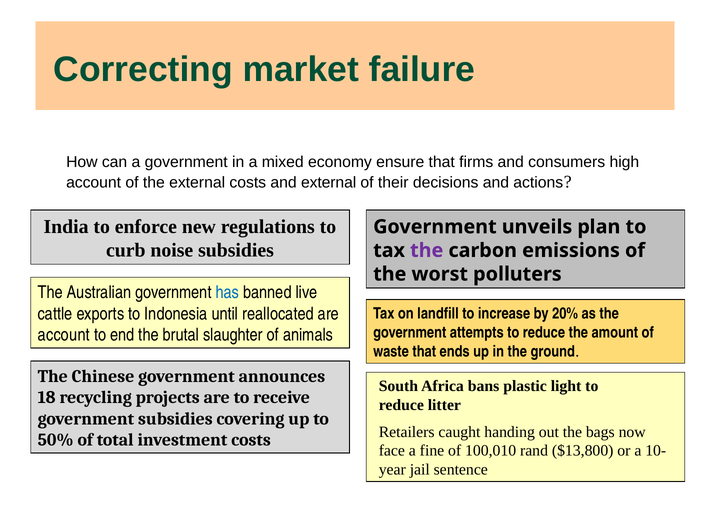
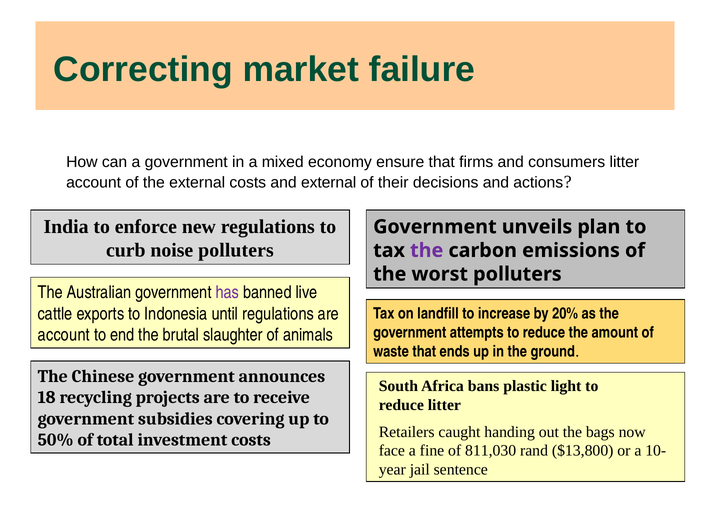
consumers high: high -> litter
noise subsidies: subsidies -> polluters
has colour: blue -> purple
until reallocated: reallocated -> regulations
100,010: 100,010 -> 811,030
